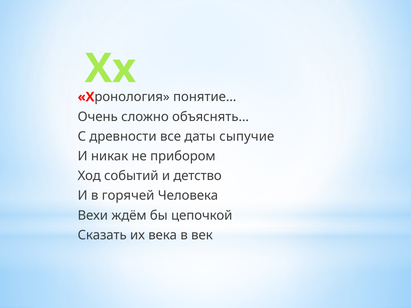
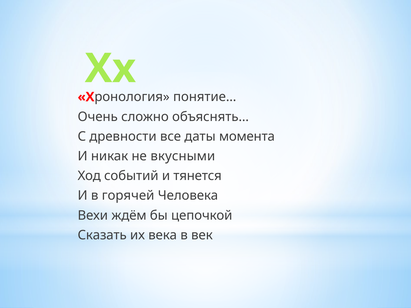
сыпучие: сыпучие -> момента
прибором: прибором -> вкусными
детство: детство -> тянется
